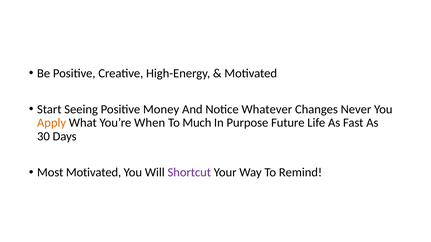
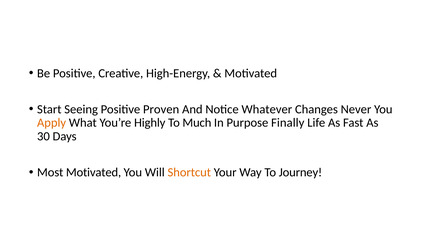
Money: Money -> Proven
When: When -> Highly
Future: Future -> Finally
Shortcut colour: purple -> orange
Remind: Remind -> Journey
